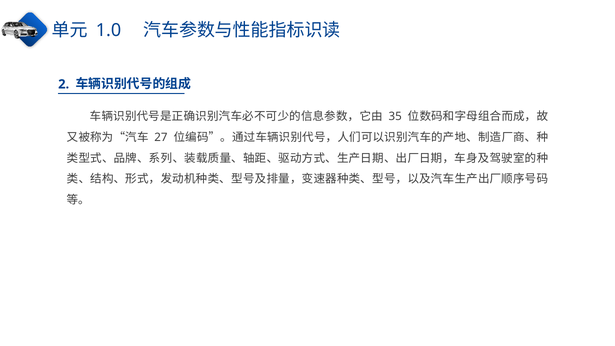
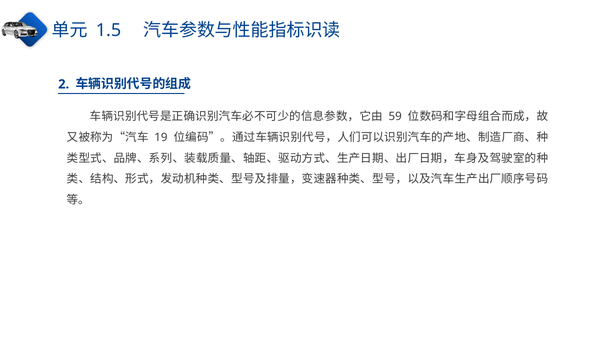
1.0: 1.0 -> 1.5
35: 35 -> 59
27: 27 -> 19
